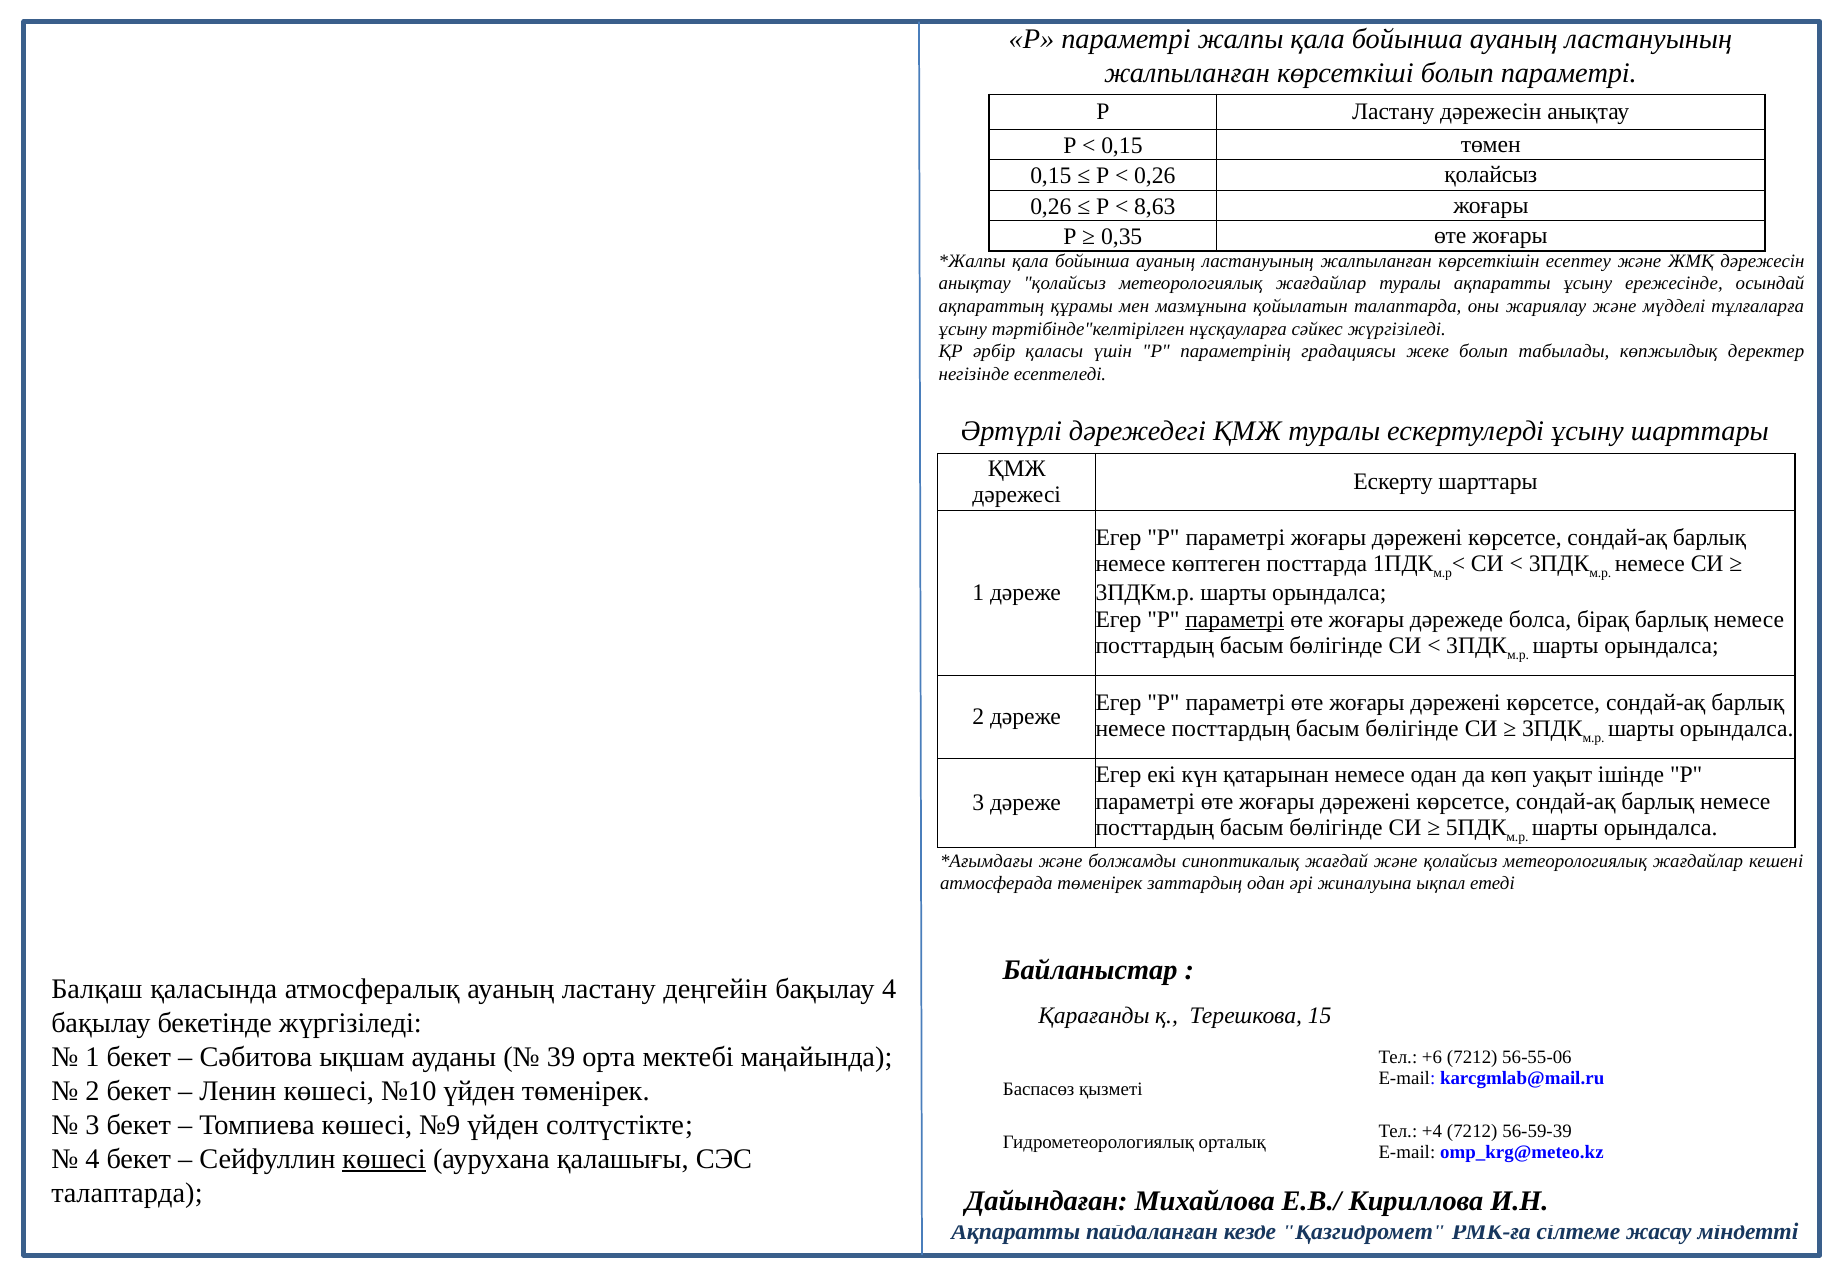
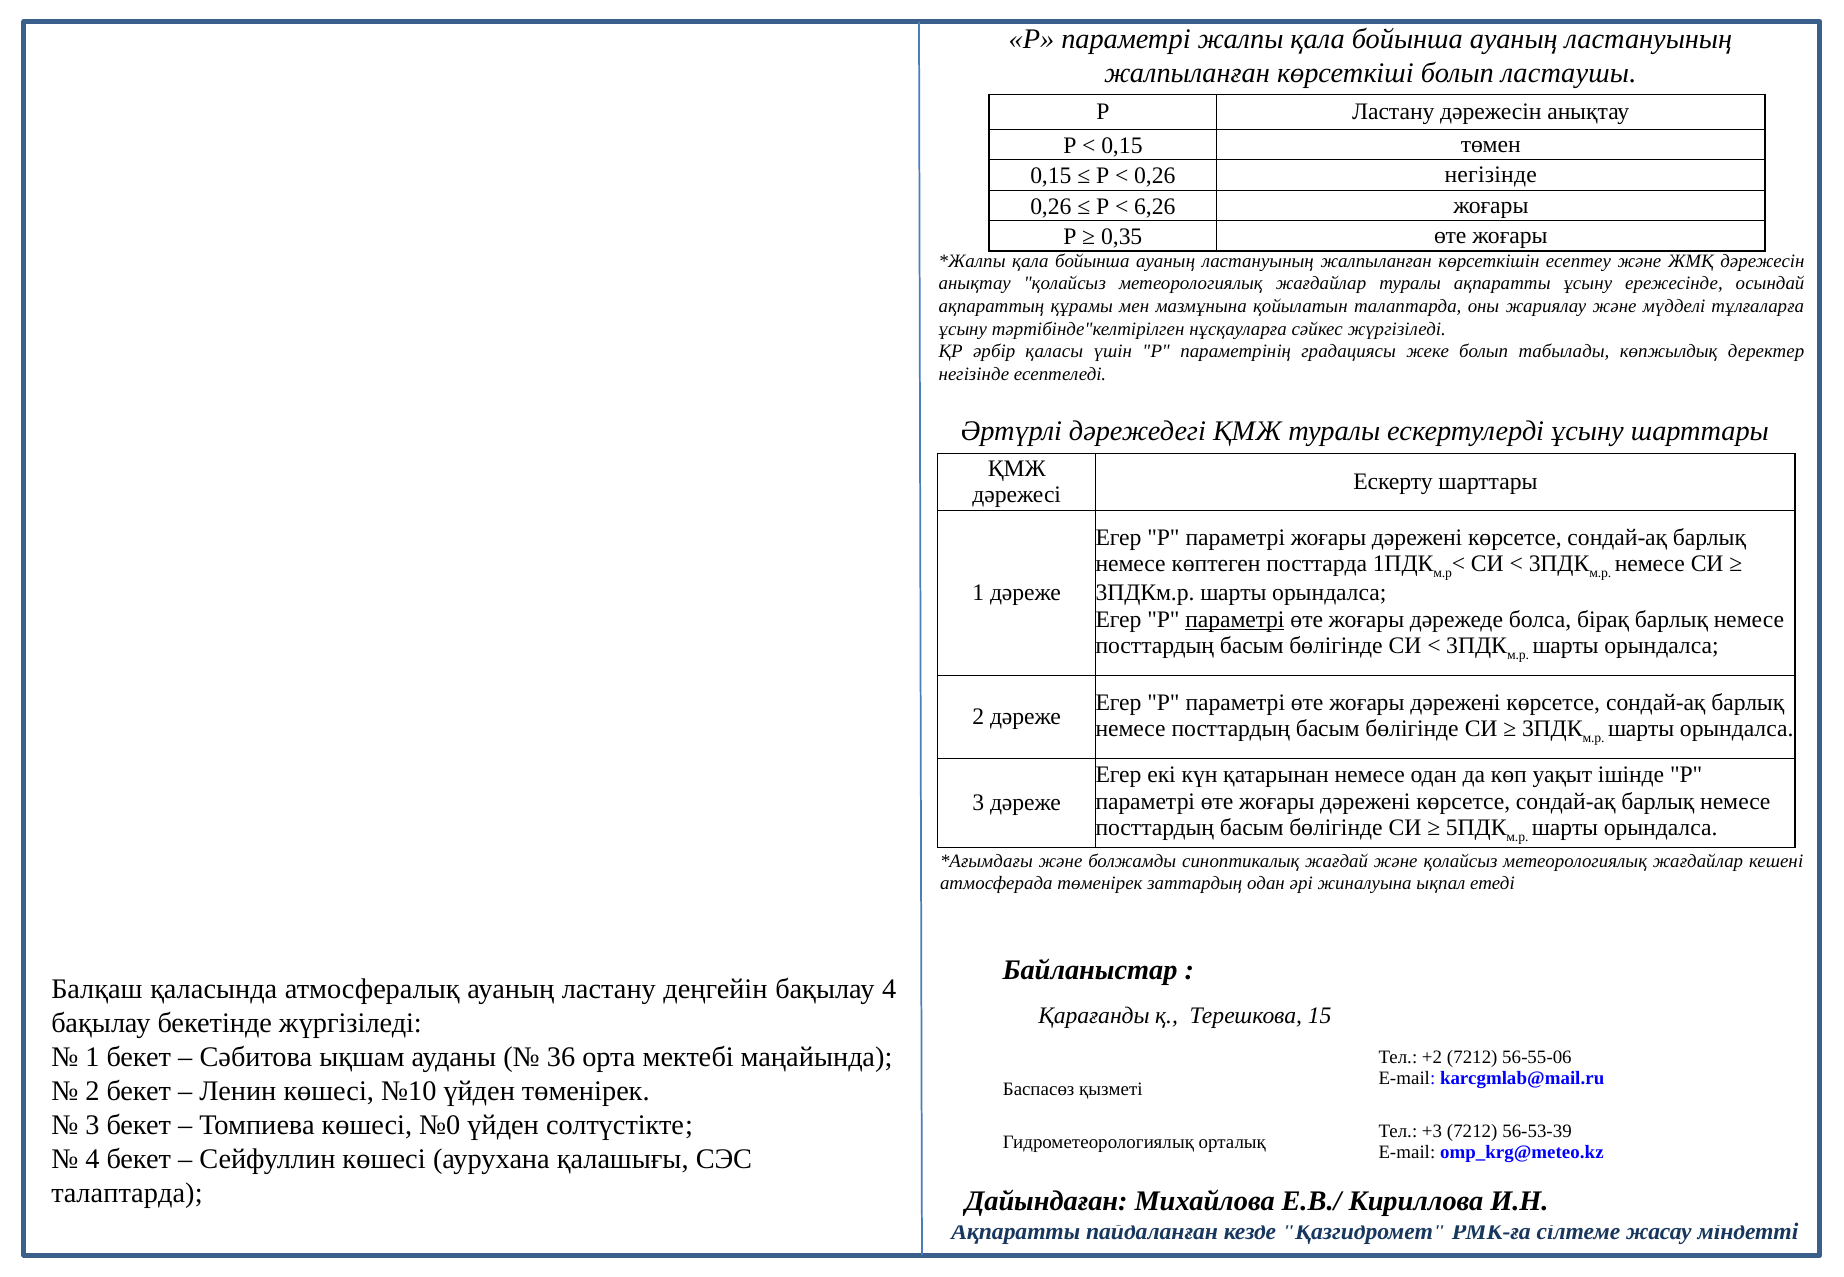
болып параметрі: параметрі -> ластаушы
0,26 қолайсыз: қолайсыз -> негізінде
8,63: 8,63 -> 6,26
39: 39 -> 36
+6: +6 -> +2
№9: №9 -> №0
+4: +4 -> +3
56-59-39: 56-59-39 -> 56-53-39
көшесі at (384, 1159) underline: present -> none
